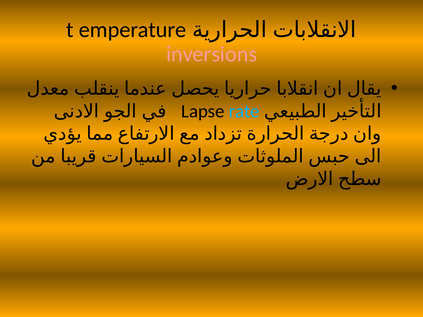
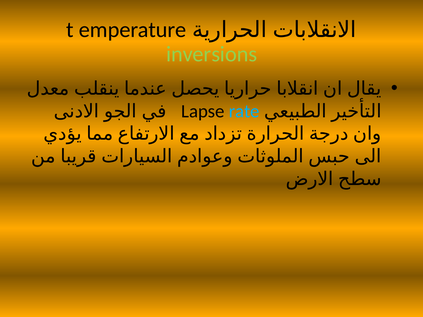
inversions colour: pink -> light green
